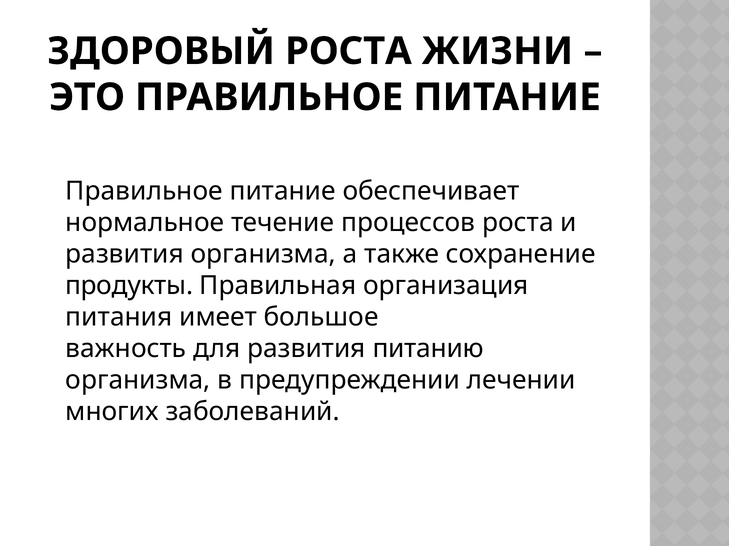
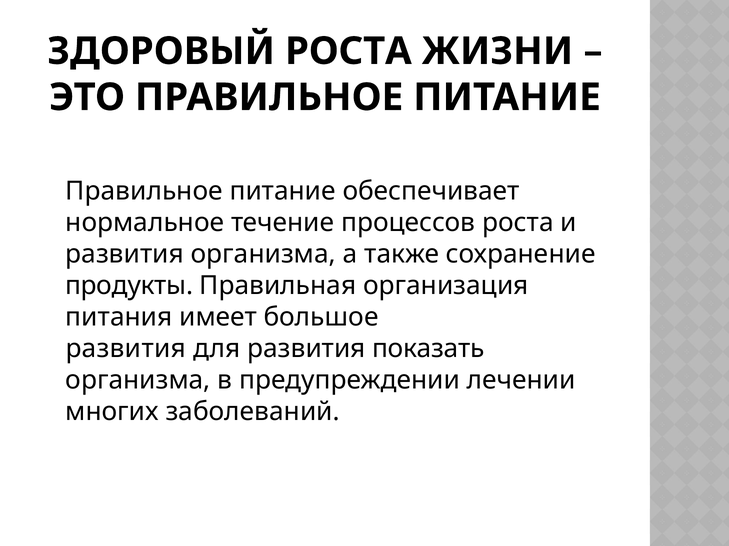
важность at (126, 349): важность -> развития
питанию: питанию -> показать
